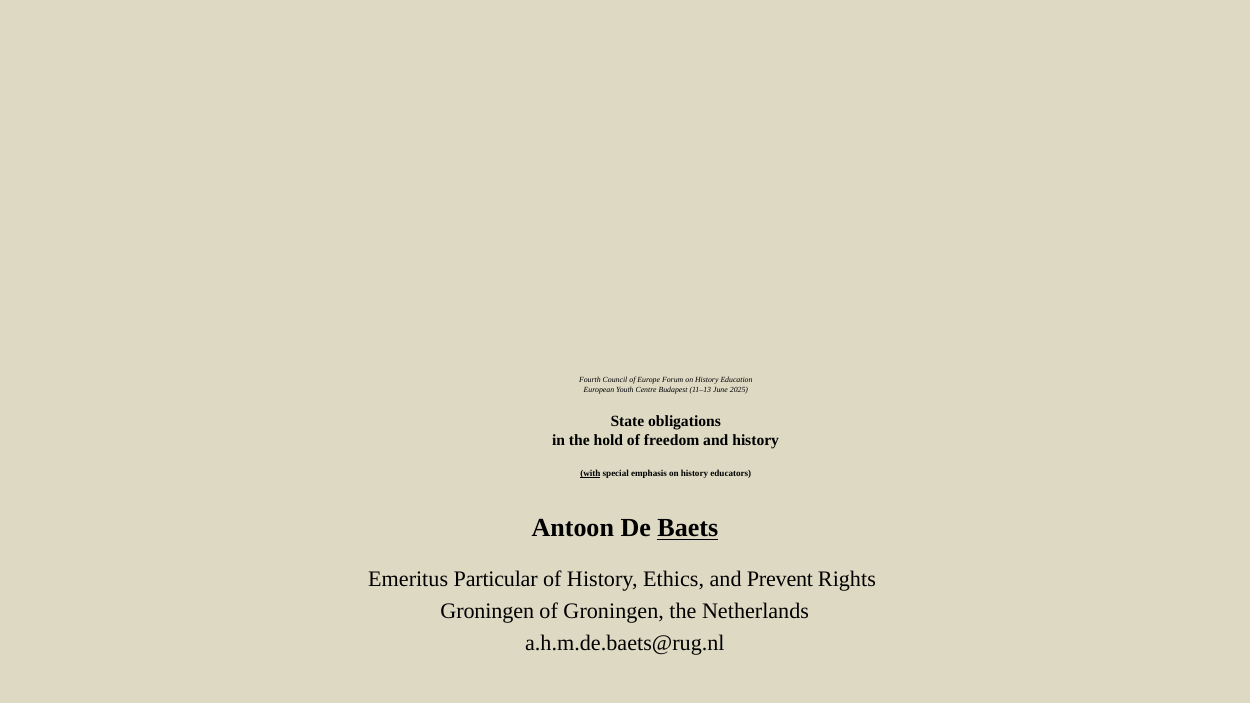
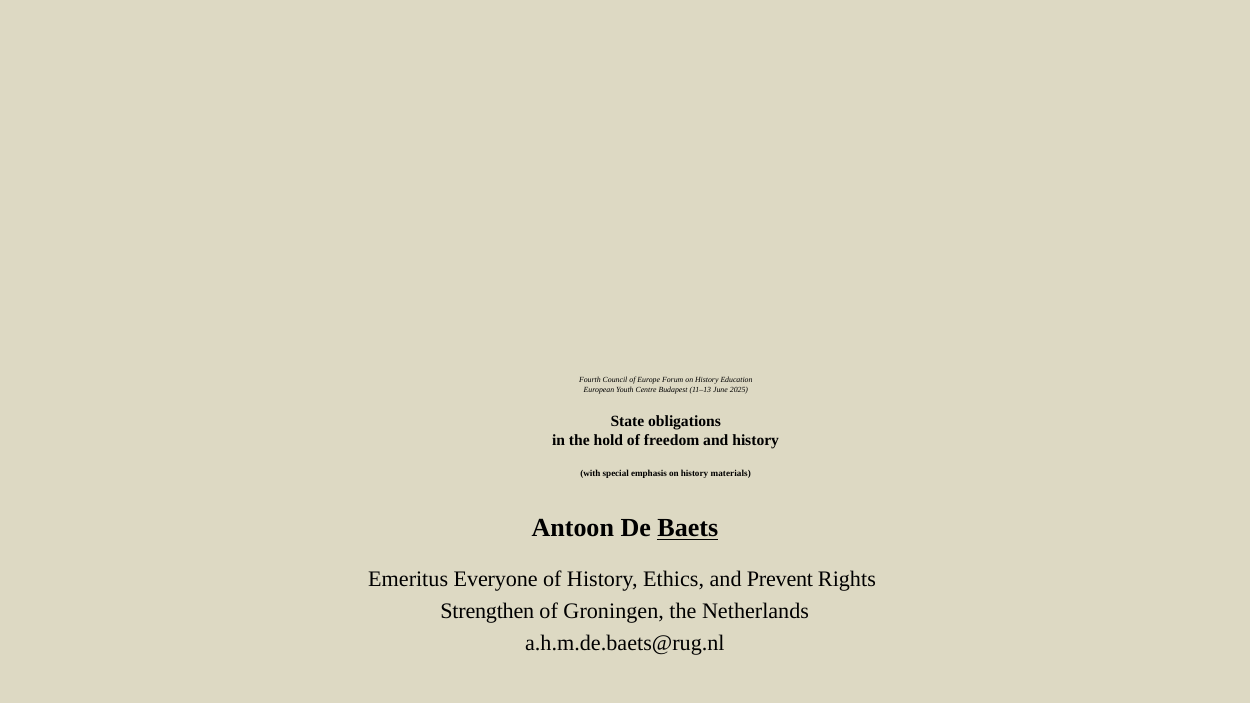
with underline: present -> none
educators: educators -> materials
Particular: Particular -> Everyone
Groningen at (487, 611): Groningen -> Strengthen
